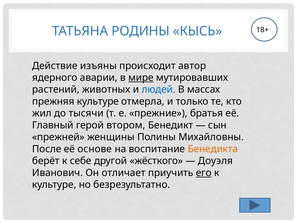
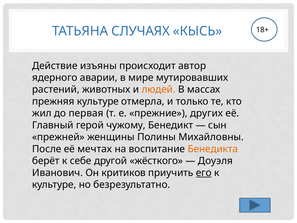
РОДИНЫ: РОДИНЫ -> СЛУЧАЯХ
мире underline: present -> none
людей colour: blue -> orange
тысячи: тысячи -> первая
братья: братья -> других
втором: втором -> чужому
основе: основе -> мечтах
отличает: отличает -> критиков
